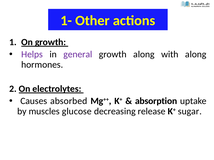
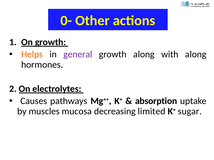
1-: 1- -> 0-
Helps colour: purple -> orange
absorbed: absorbed -> pathways
glucose: glucose -> mucosa
release: release -> limited
